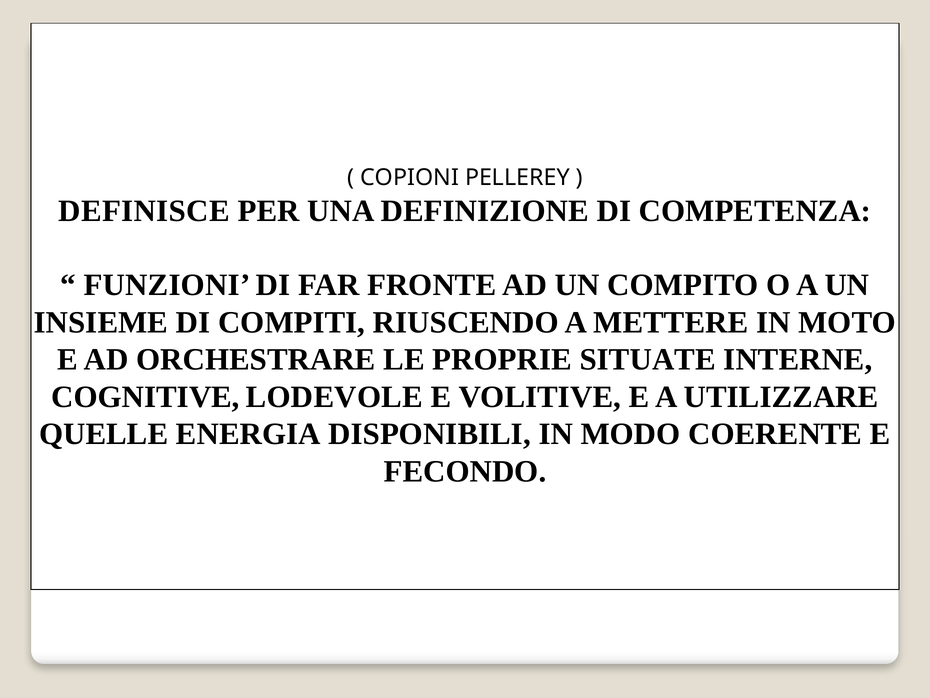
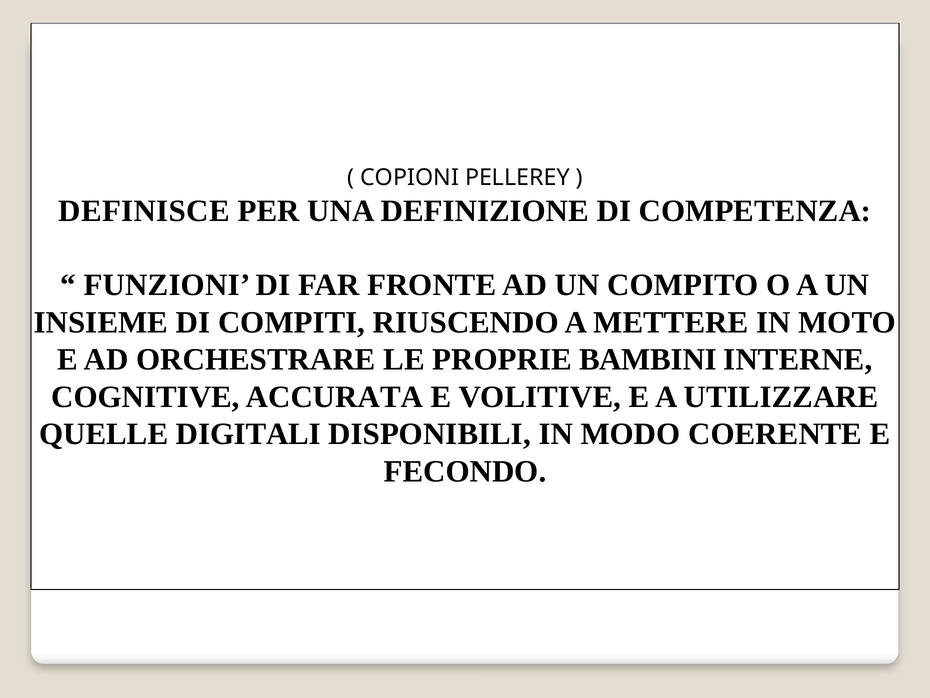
SITUATE: SITUATE -> BAMBINI
LODEVOLE: LODEVOLE -> ACCURATA
ENERGIA: ENERGIA -> DIGITALI
